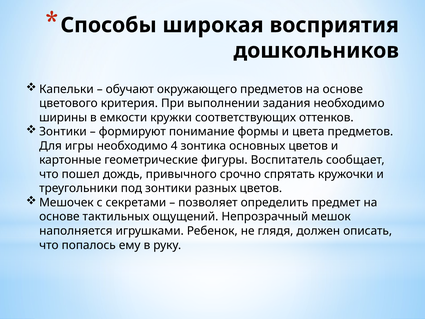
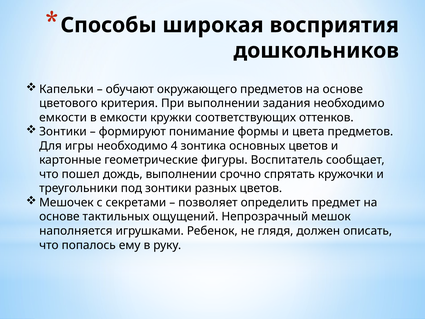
ширины at (63, 117): ширины -> емкости
дождь привычного: привычного -> выполнении
